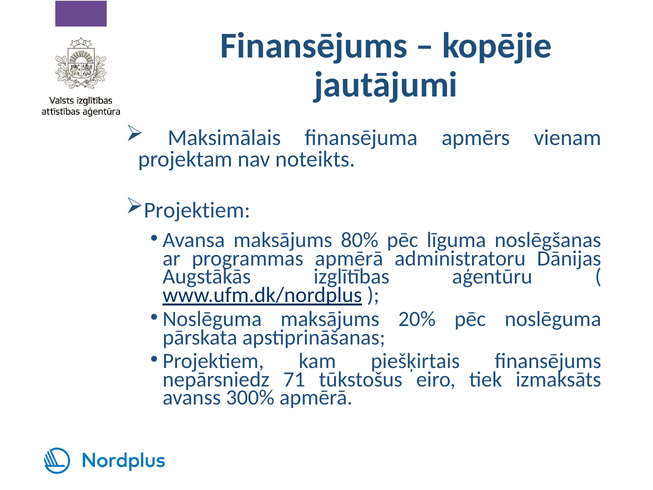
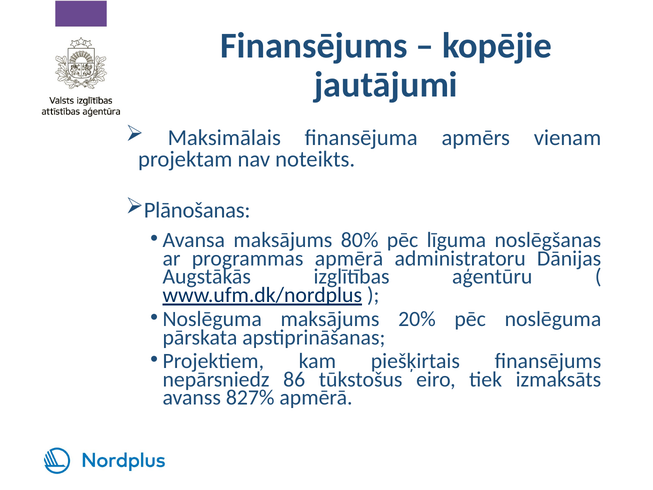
Projektiem at (197, 210): Projektiem -> Plānošanas
71: 71 -> 86
300%: 300% -> 827%
